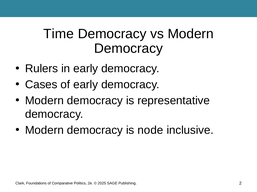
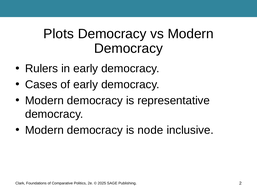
Time: Time -> Plots
